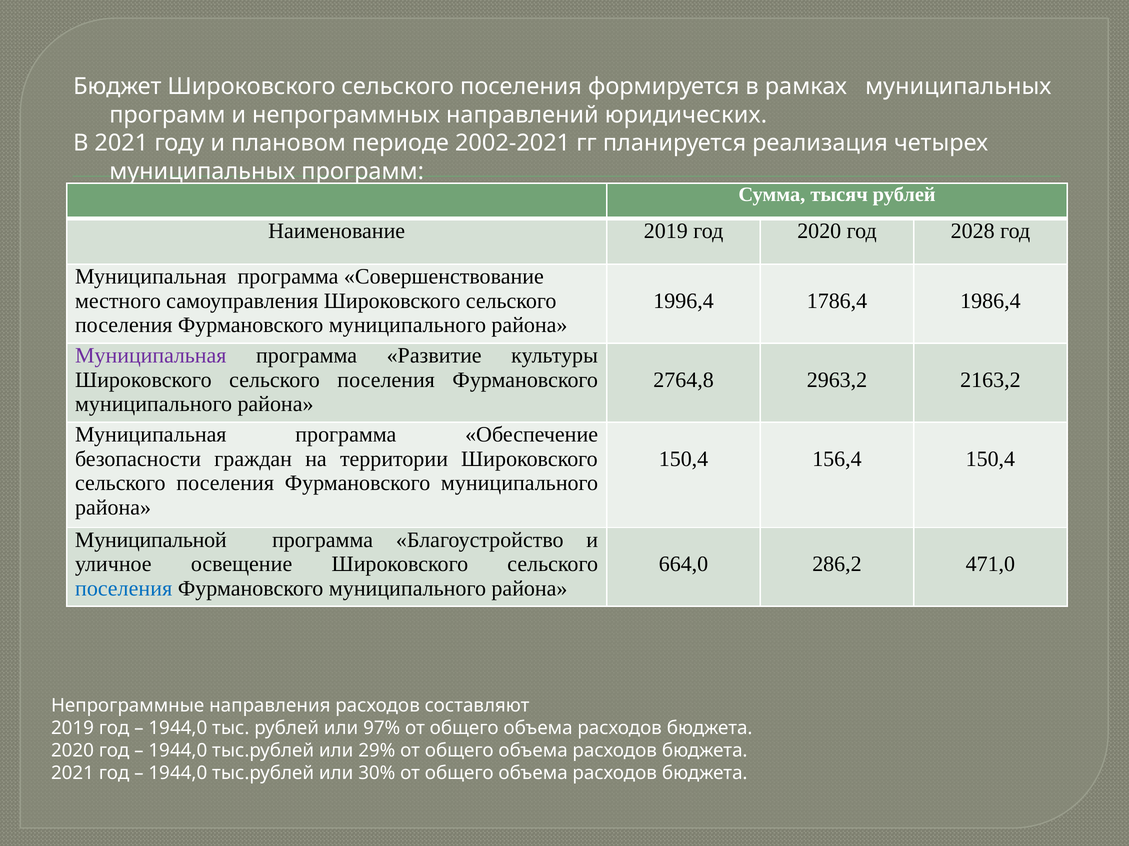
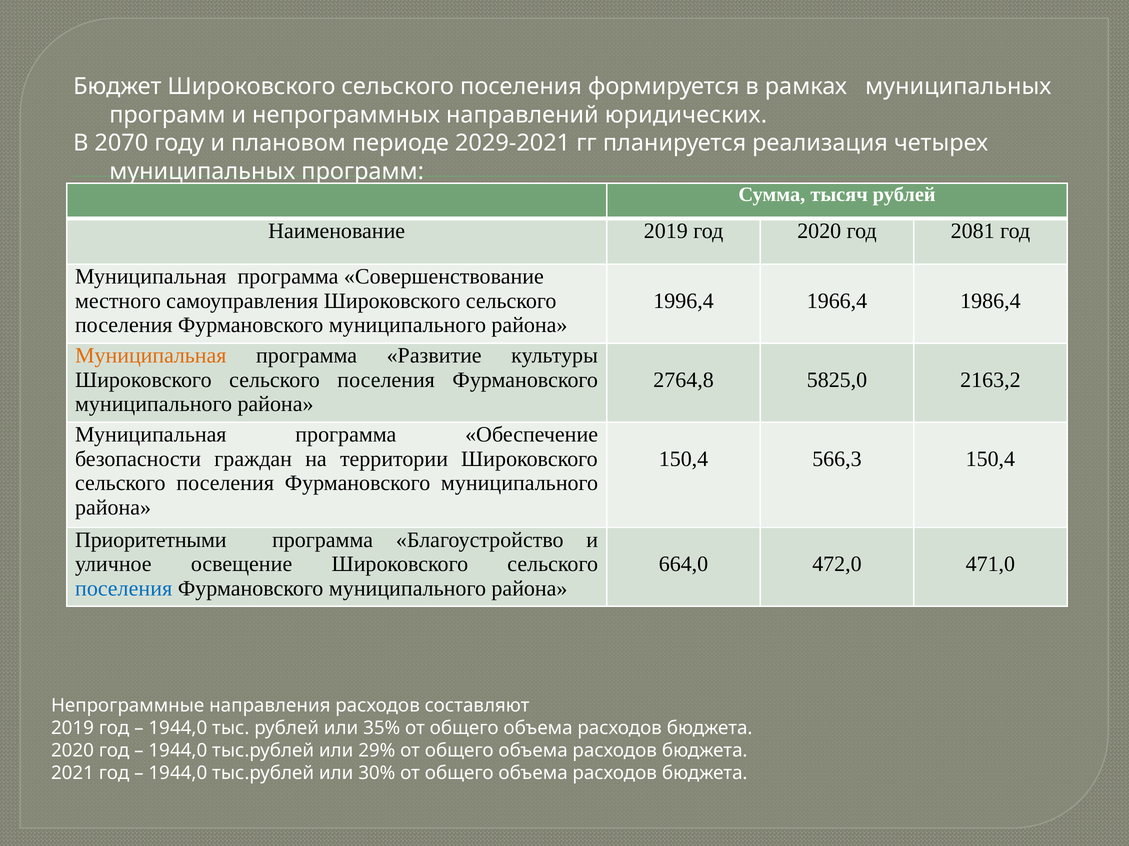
В 2021: 2021 -> 2070
2002-2021: 2002-2021 -> 2029-2021
2028: 2028 -> 2081
1786,4: 1786,4 -> 1966,4
Муниципальная at (151, 356) colour: purple -> orange
2963,2: 2963,2 -> 5825,0
156,4: 156,4 -> 566,3
Муниципальной: Муниципальной -> Приоритетными
286,2: 286,2 -> 472,0
97%: 97% -> 35%
